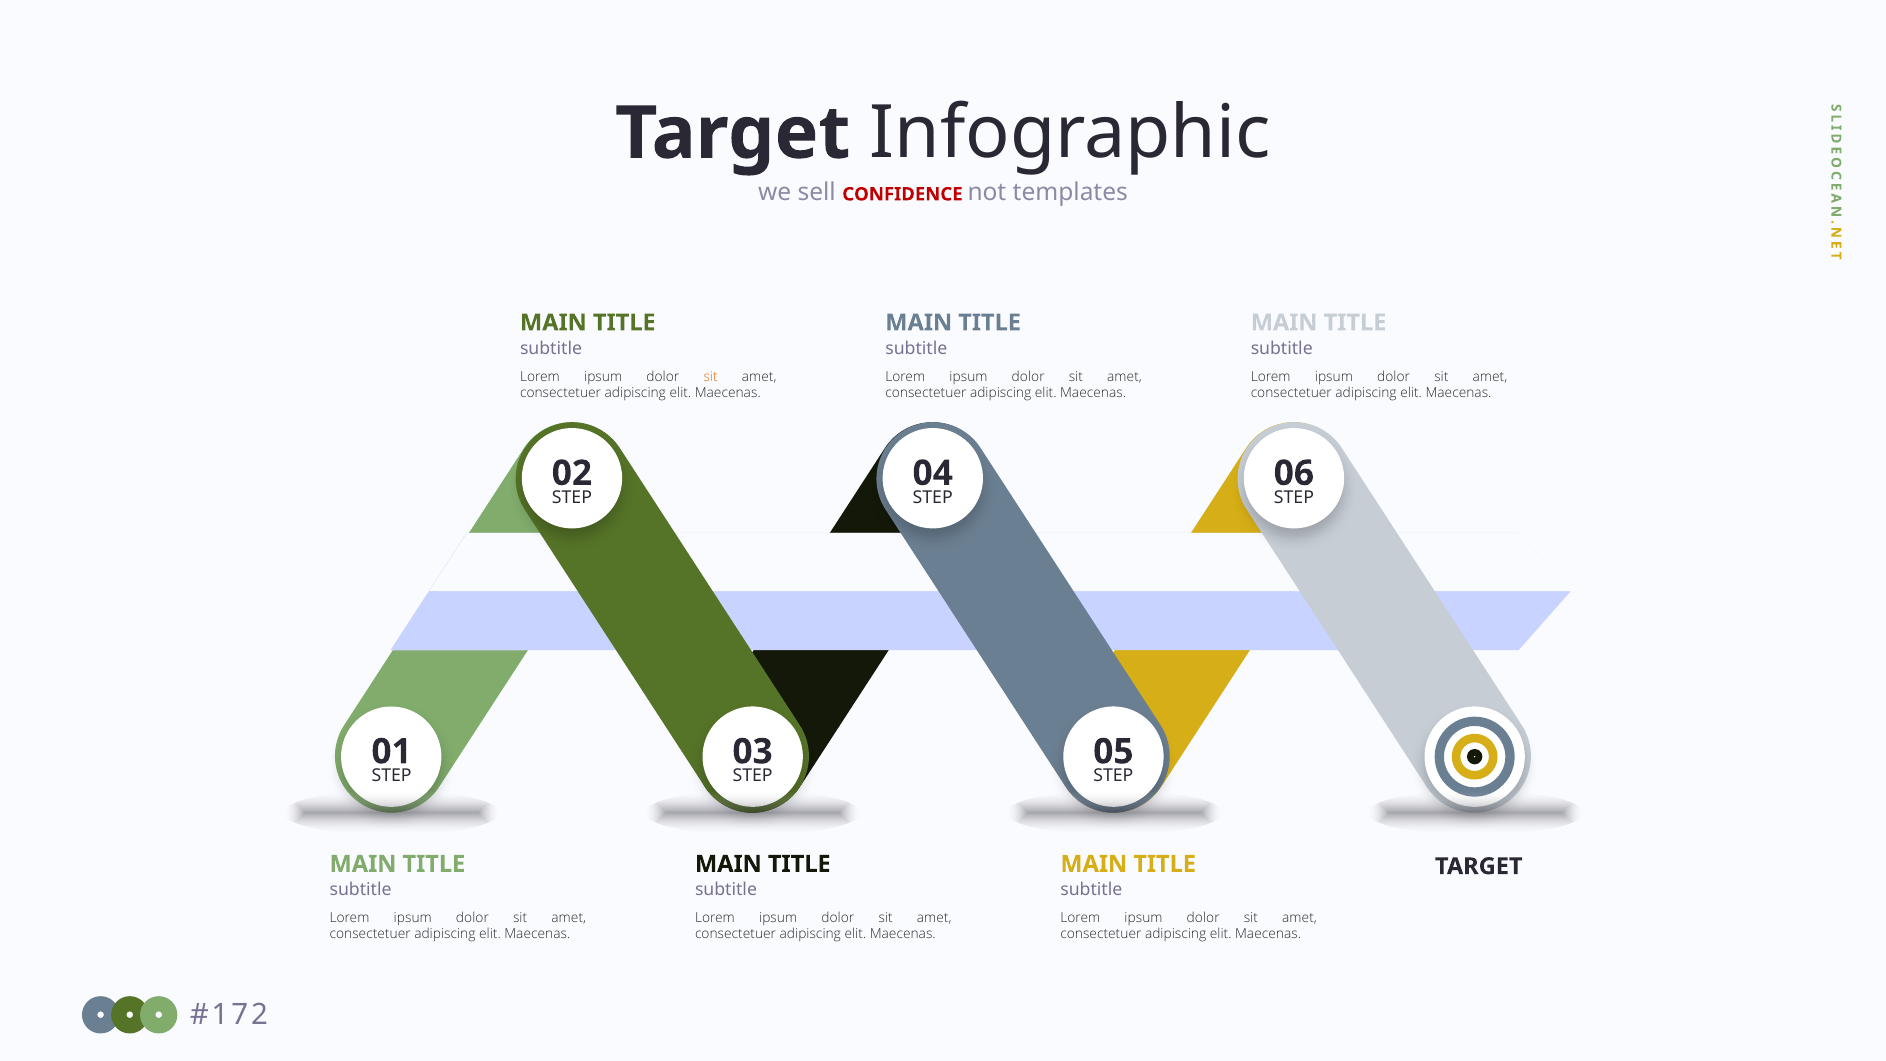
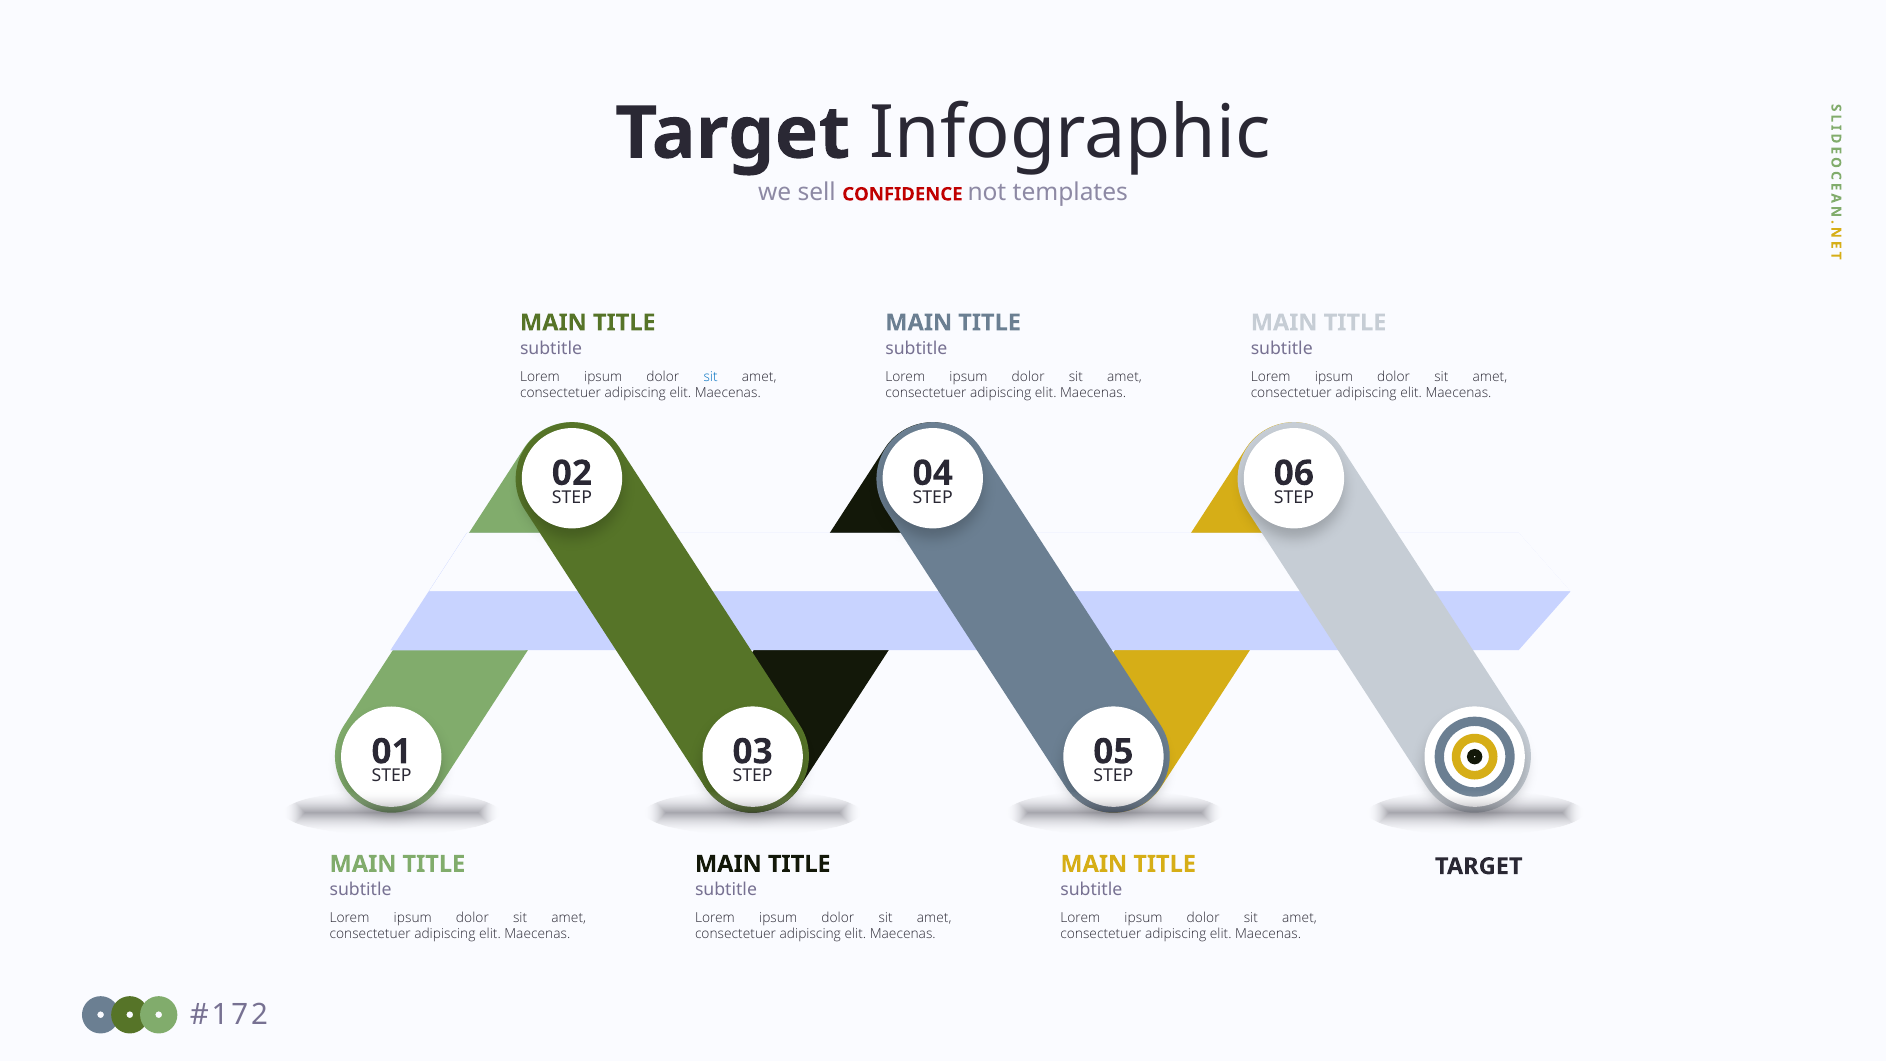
sit at (711, 377) colour: orange -> blue
